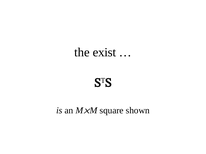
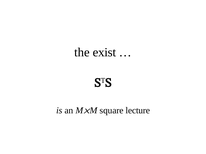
shown: shown -> lecture
